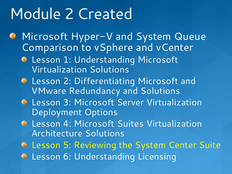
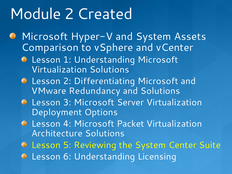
Queue: Queue -> Assets
Suites: Suites -> Packet
